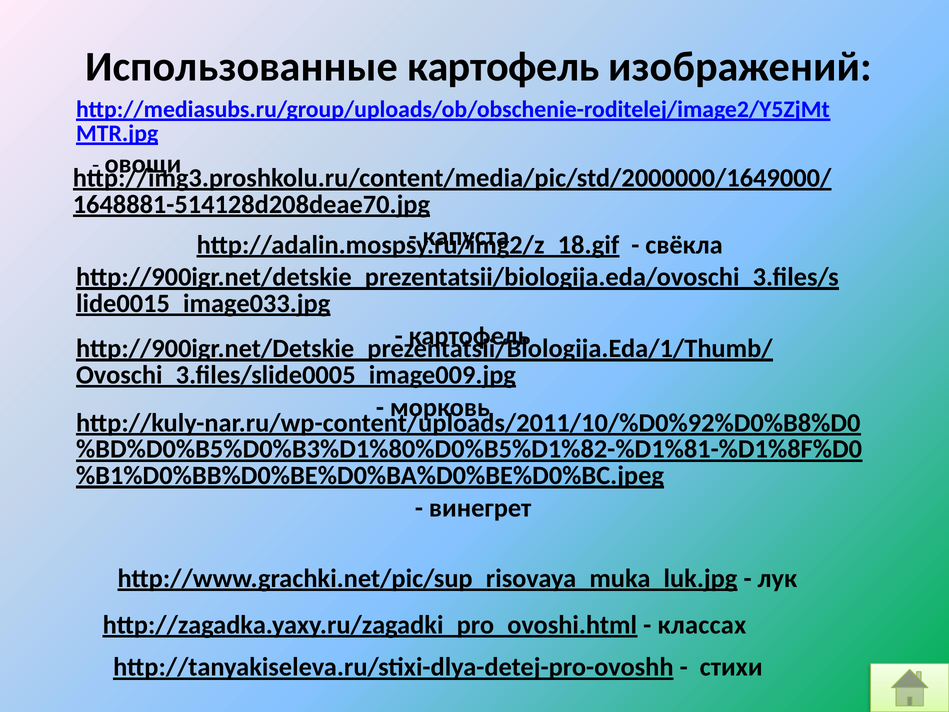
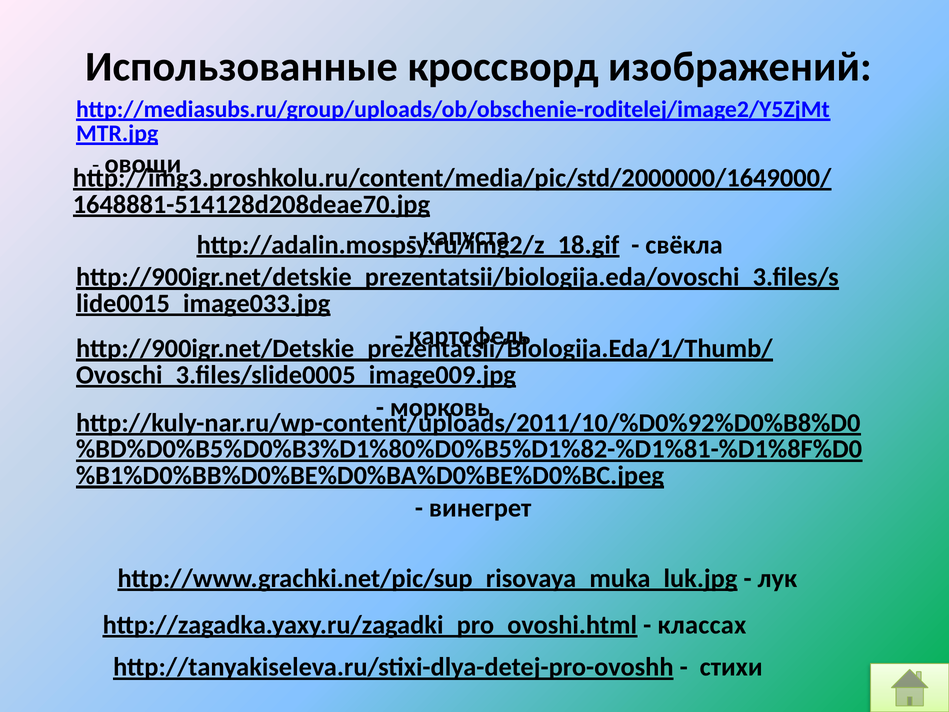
Использованные картофель: картофель -> кроссворд
